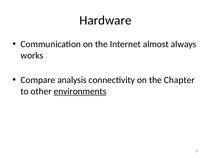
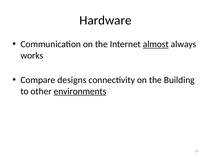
almost underline: none -> present
analysis: analysis -> designs
Chapter: Chapter -> Building
